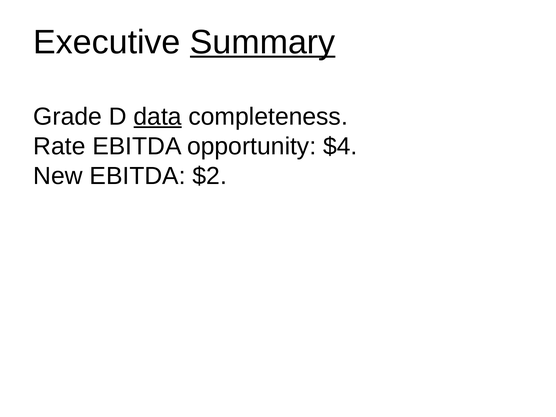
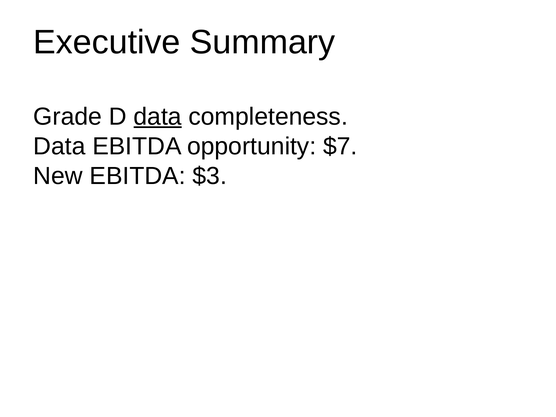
Summary underline: present -> none
Rate at (59, 146): Rate -> Data
$4: $4 -> $7
$2: $2 -> $3
